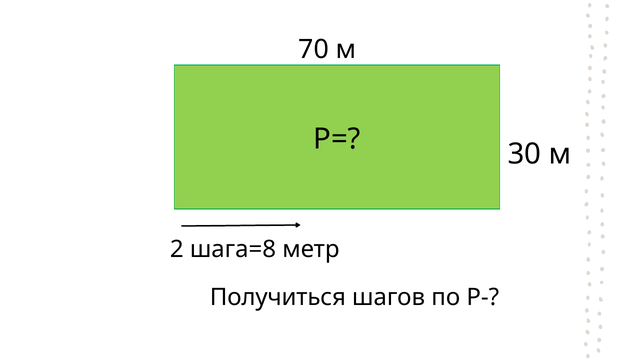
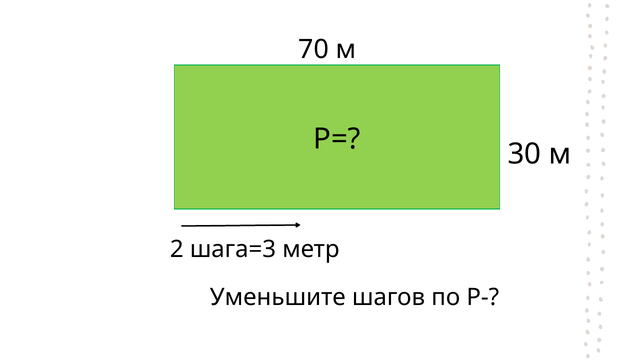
шага=8: шага=8 -> шага=3
Получиться: Получиться -> Уменьшите
